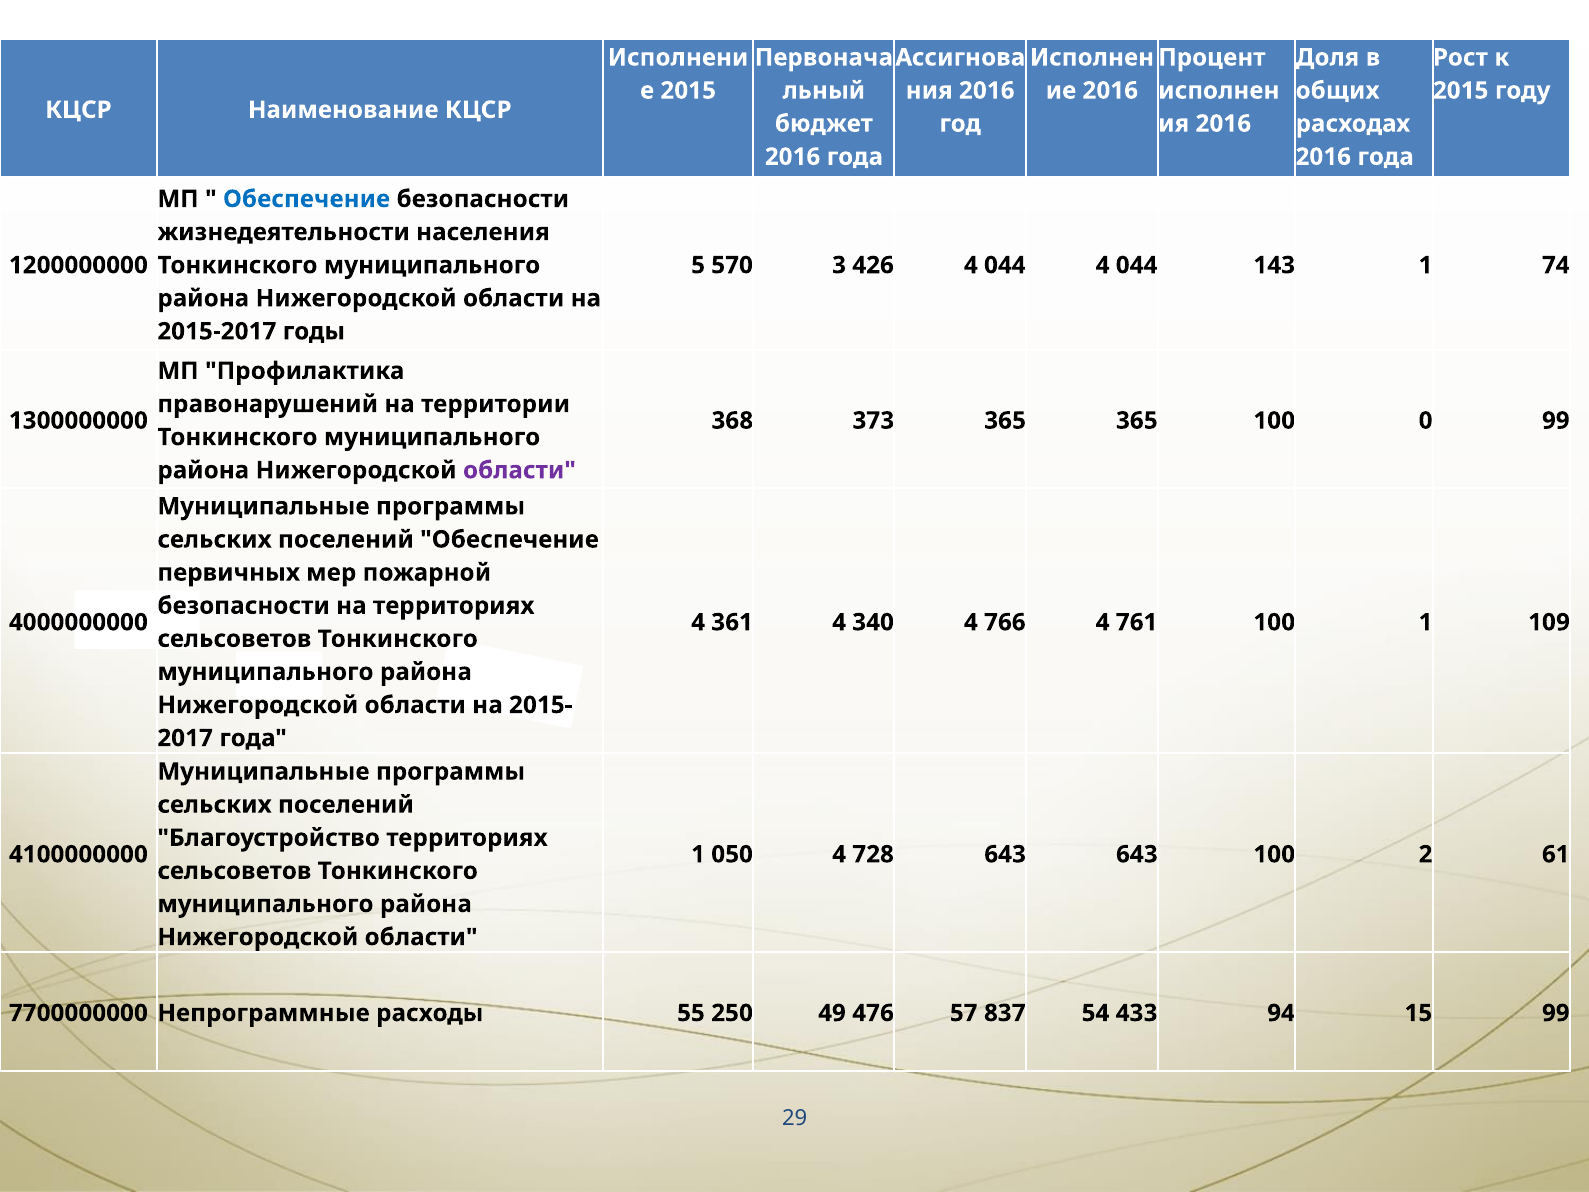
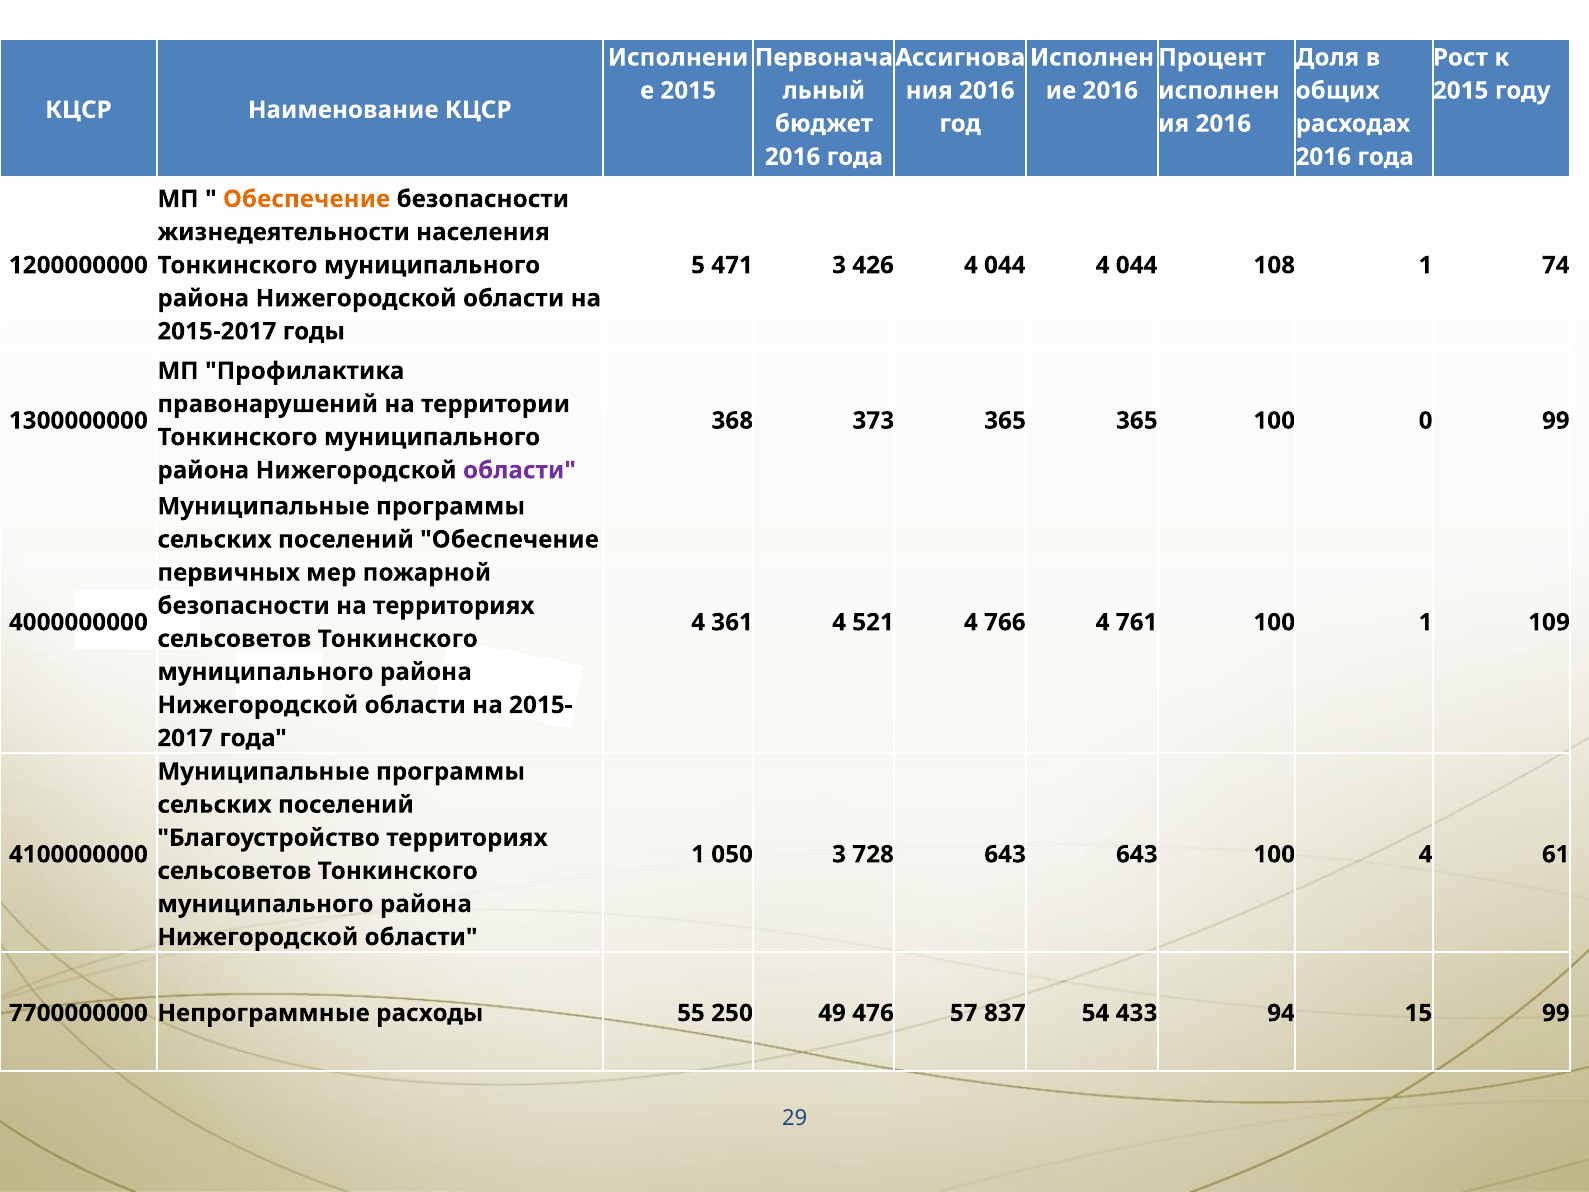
Обеспечение at (307, 199) colour: blue -> orange
570: 570 -> 471
143: 143 -> 108
340: 340 -> 521
050 4: 4 -> 3
100 2: 2 -> 4
